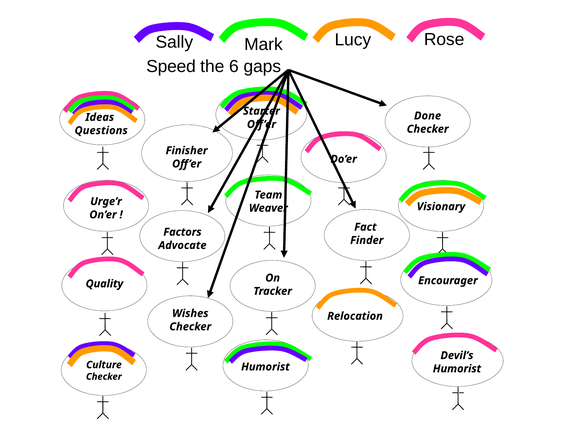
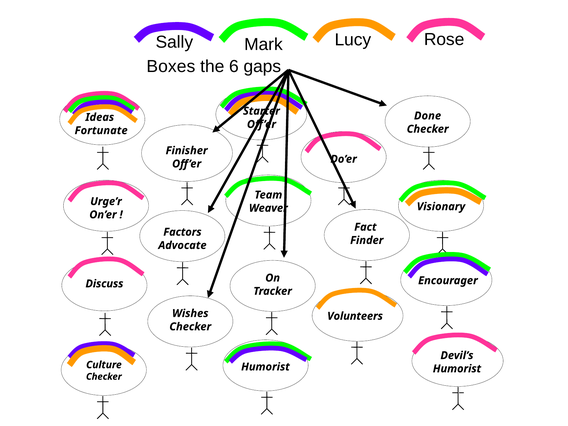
Speed: Speed -> Boxes
Questions: Questions -> Fortunate
Quality: Quality -> Discuss
Relocation: Relocation -> Volunteers
